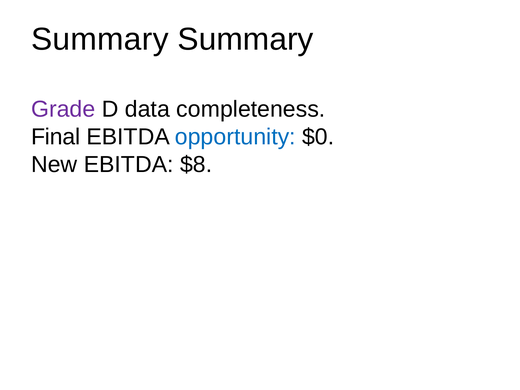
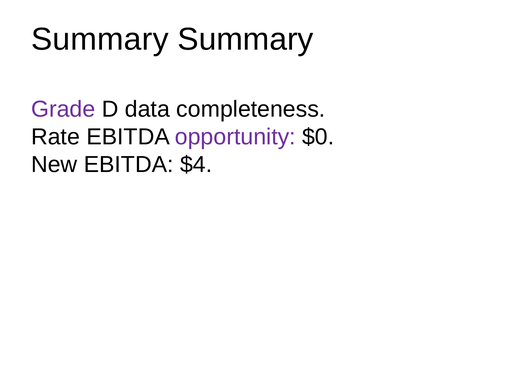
Final: Final -> Rate
opportunity colour: blue -> purple
$8: $8 -> $4
